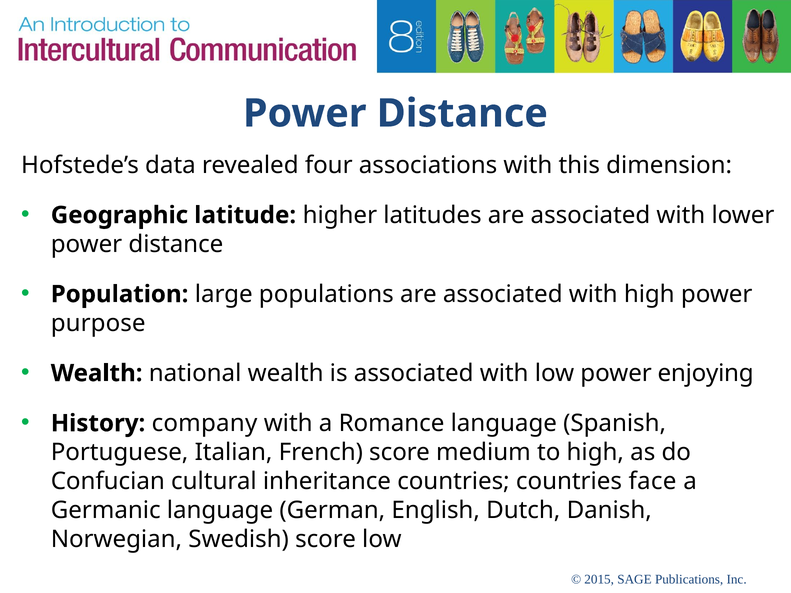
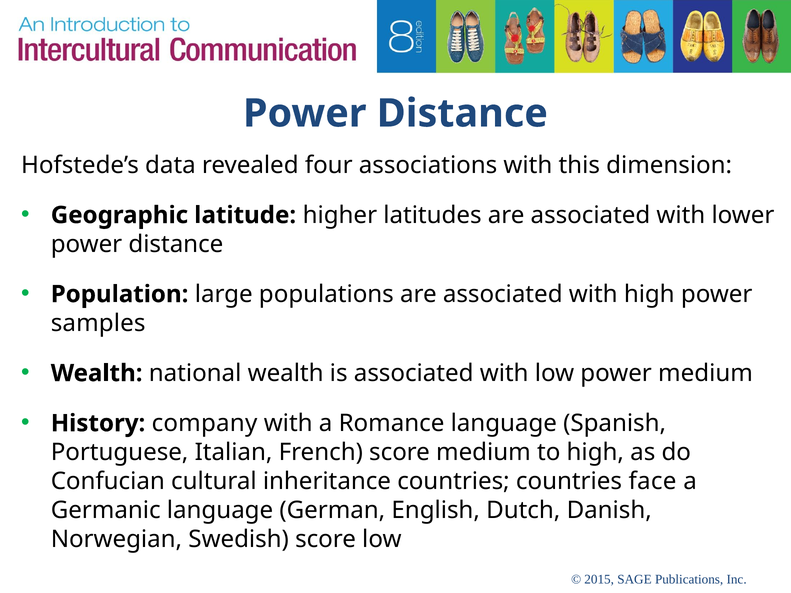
purpose: purpose -> samples
power enjoying: enjoying -> medium
